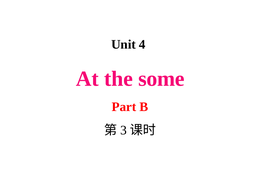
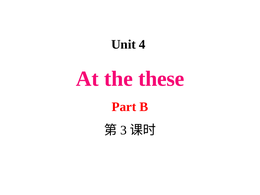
some: some -> these
